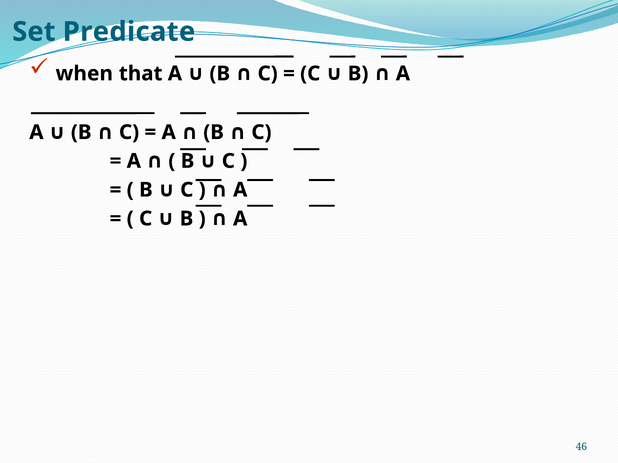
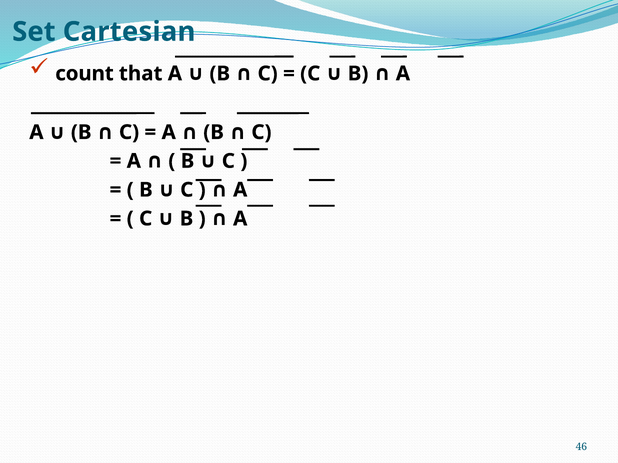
Predicate: Predicate -> Cartesian
when: when -> count
